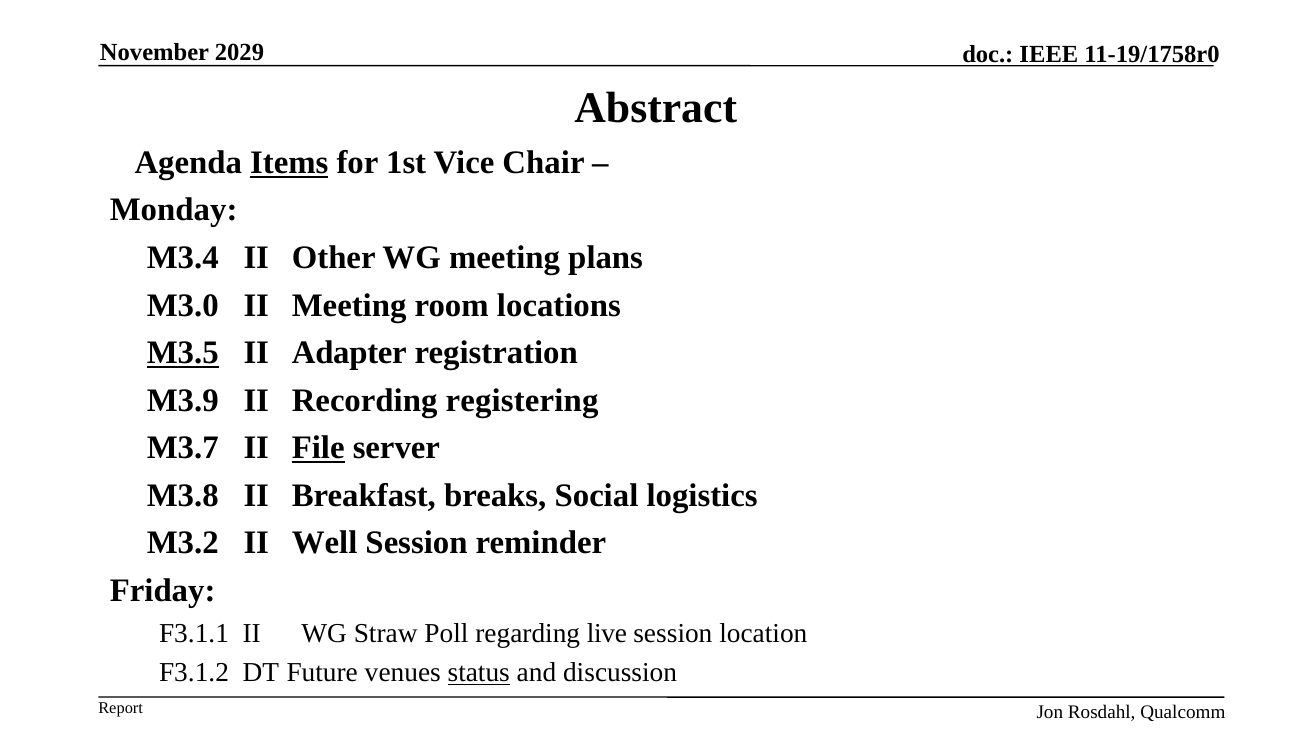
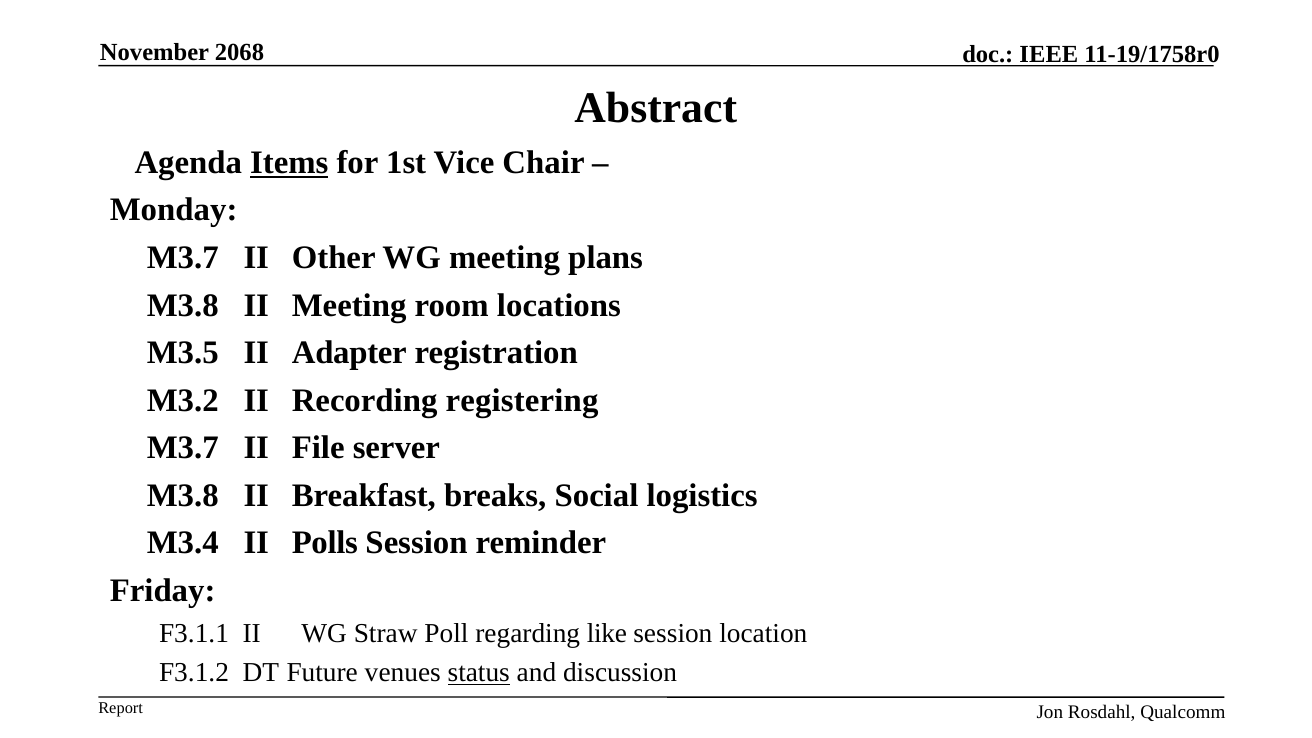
2029: 2029 -> 2068
M3.4 at (183, 258): M3.4 -> M3.7
M3.0 at (183, 305): M3.0 -> M3.8
M3.5 underline: present -> none
M3.9: M3.9 -> M3.2
File underline: present -> none
M3.2: M3.2 -> M3.4
Well: Well -> Polls
live: live -> like
